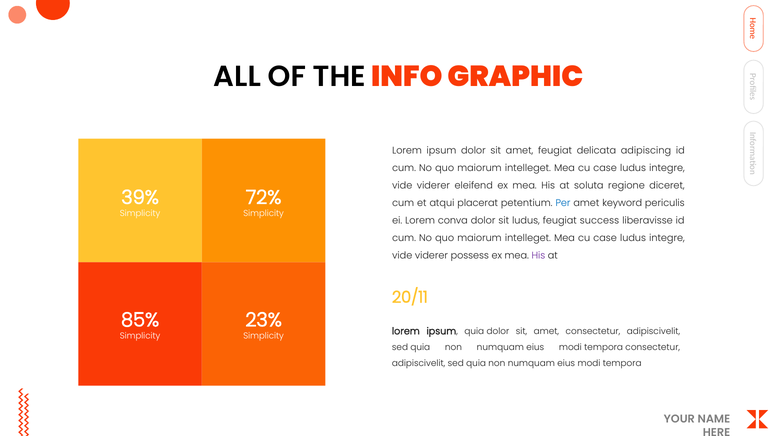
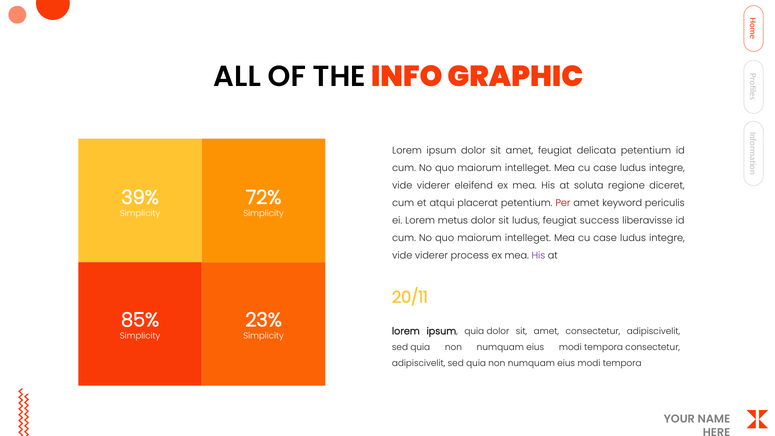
delicata adipiscing: adipiscing -> petentium
Per colour: blue -> red
conva: conva -> metus
possess: possess -> process
